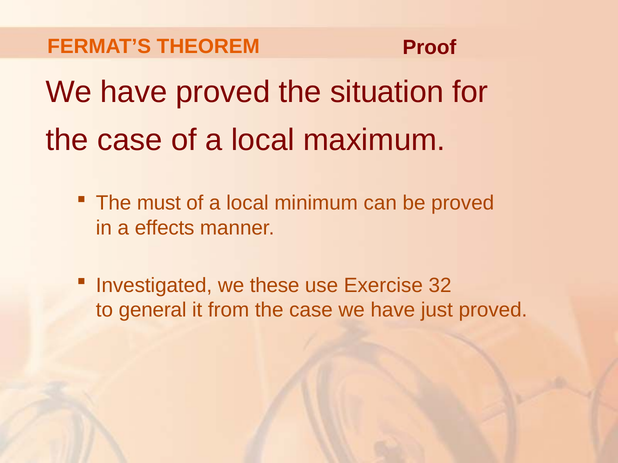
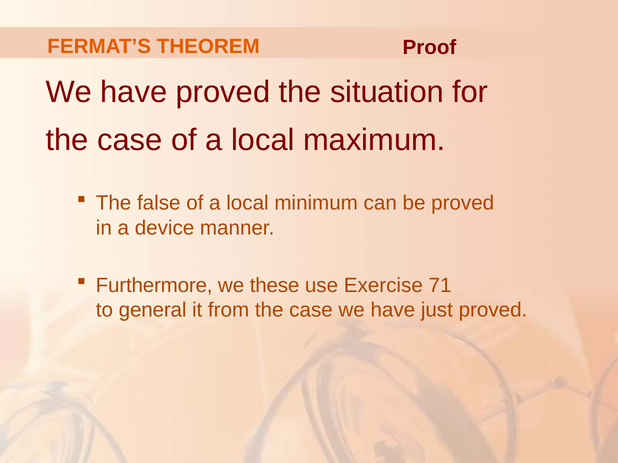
must: must -> false
effects: effects -> device
Investigated: Investigated -> Furthermore
32: 32 -> 71
